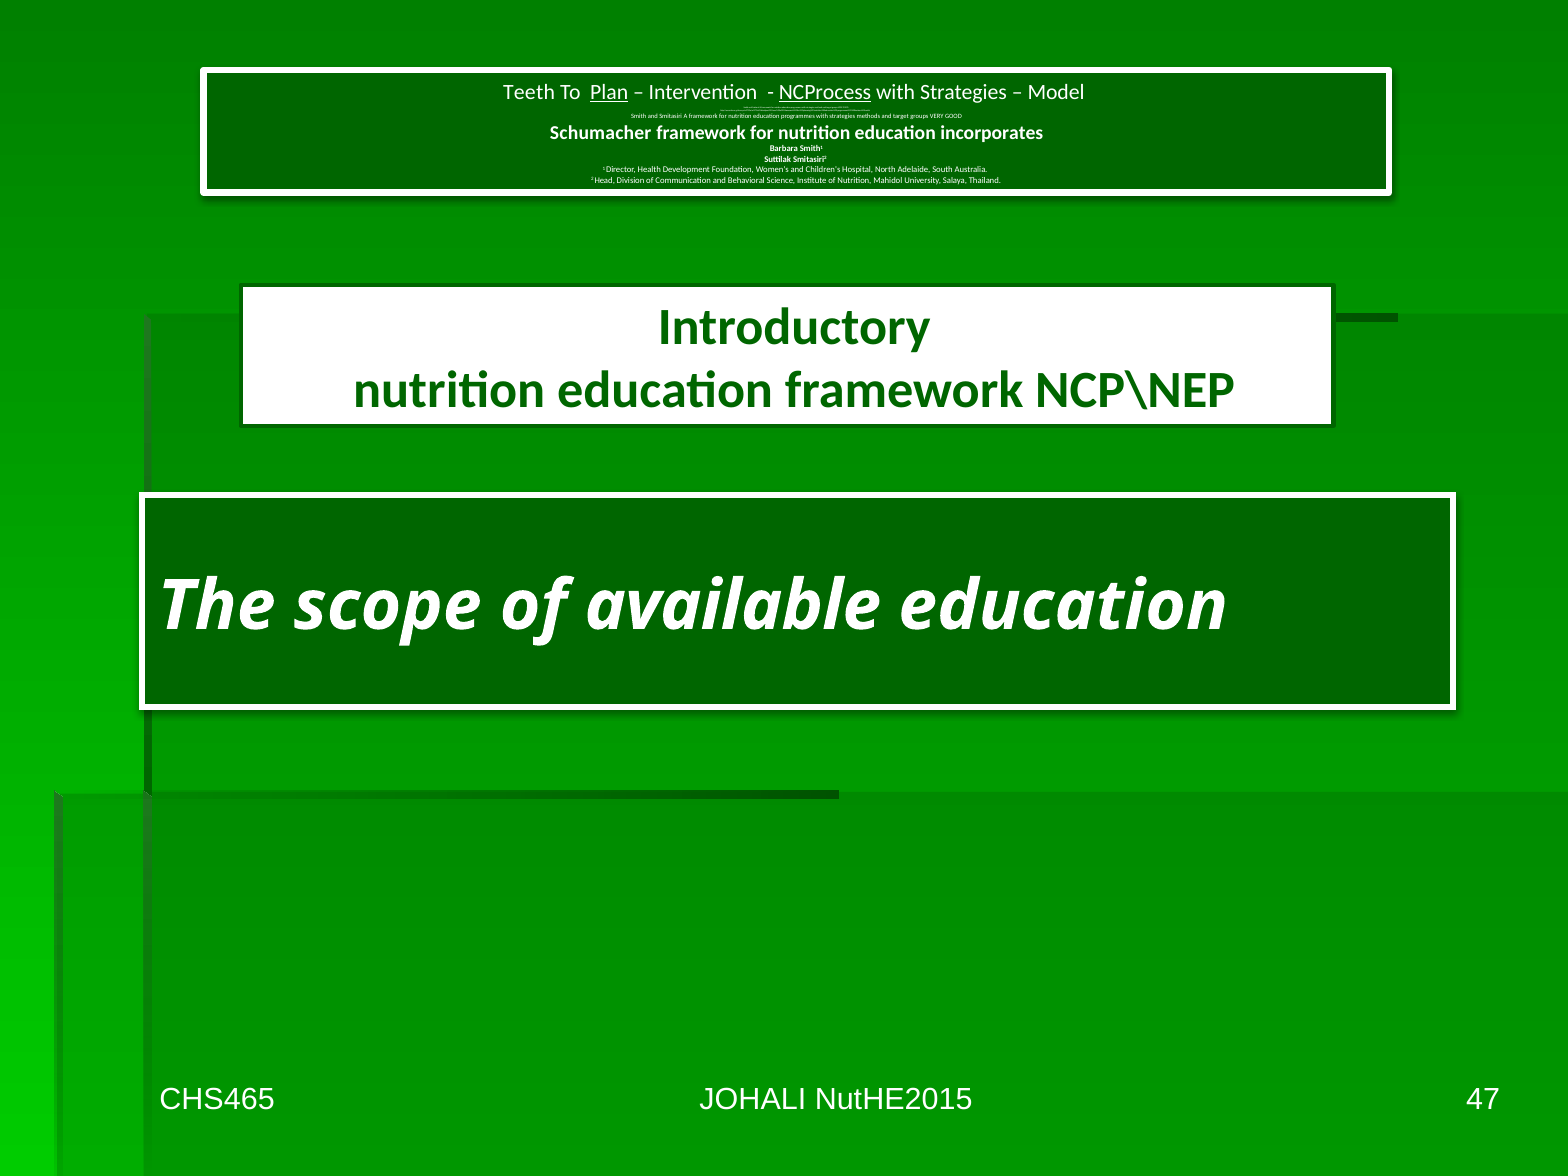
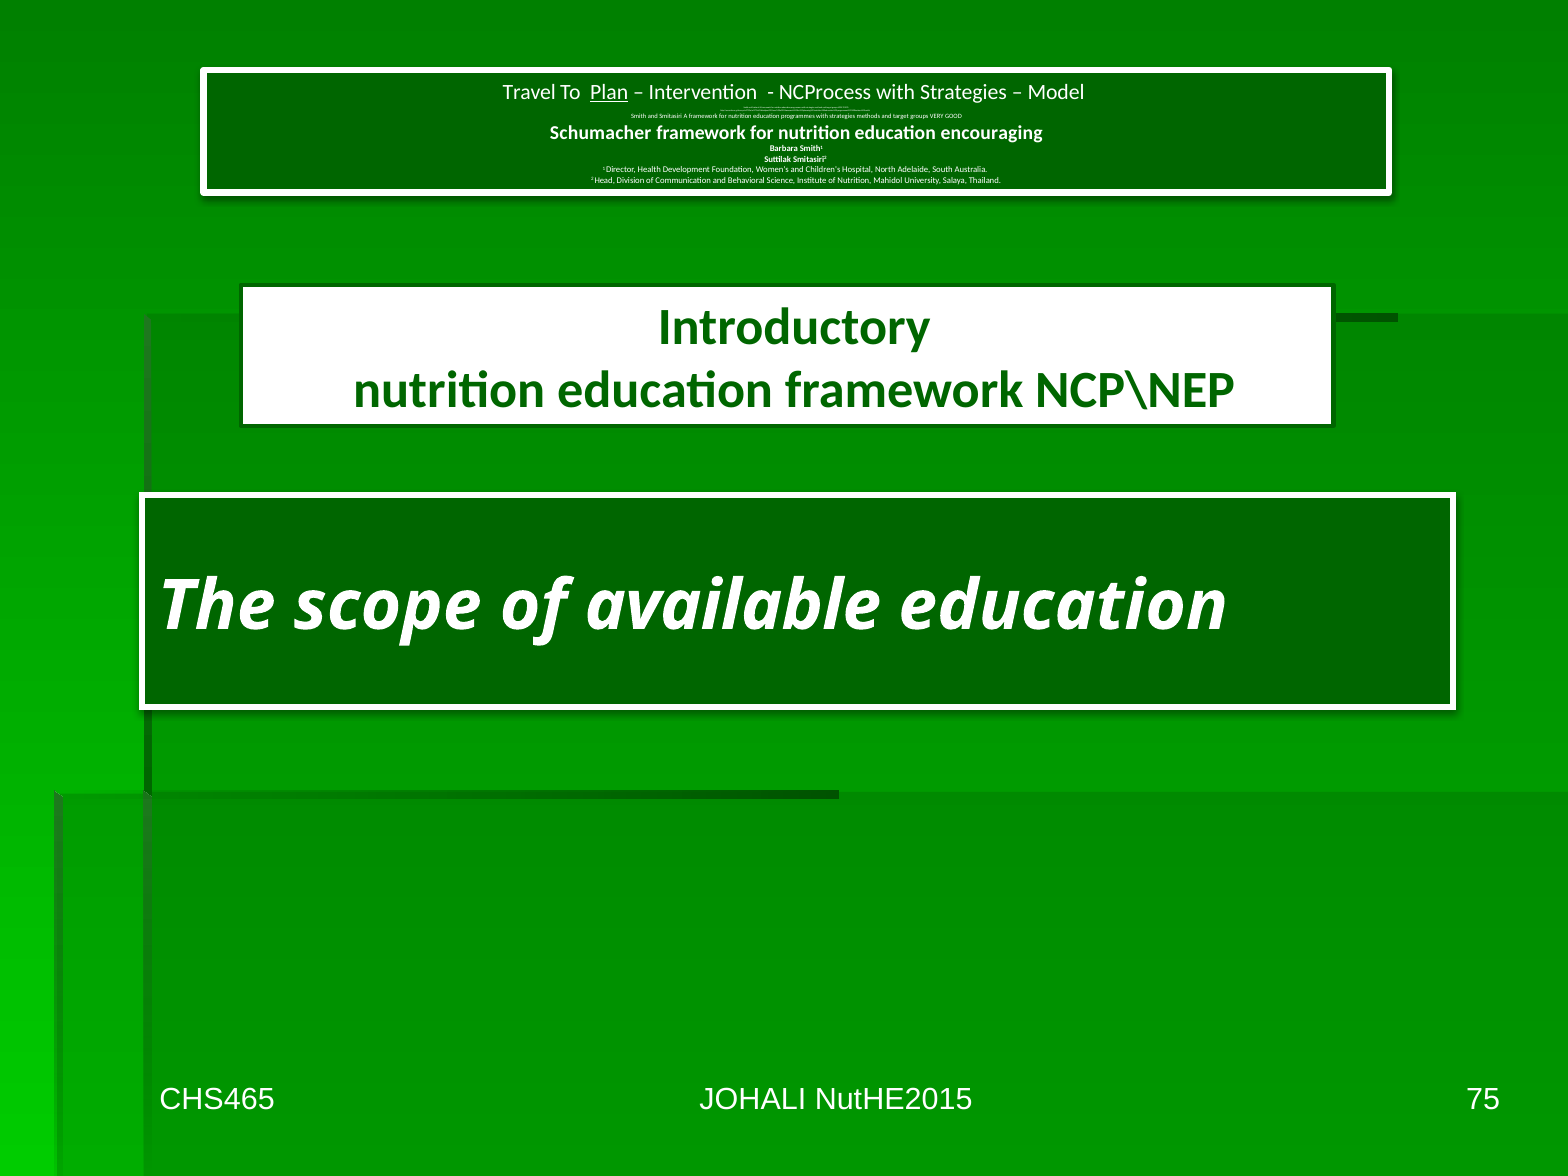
Teeth: Teeth -> Travel
NCProcess underline: present -> none
incorporates: incorporates -> encouraging
47: 47 -> 75
